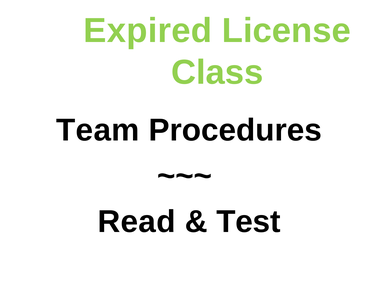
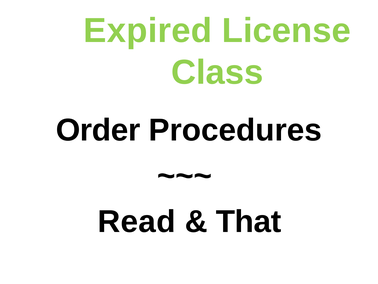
Team: Team -> Order
Test: Test -> That
